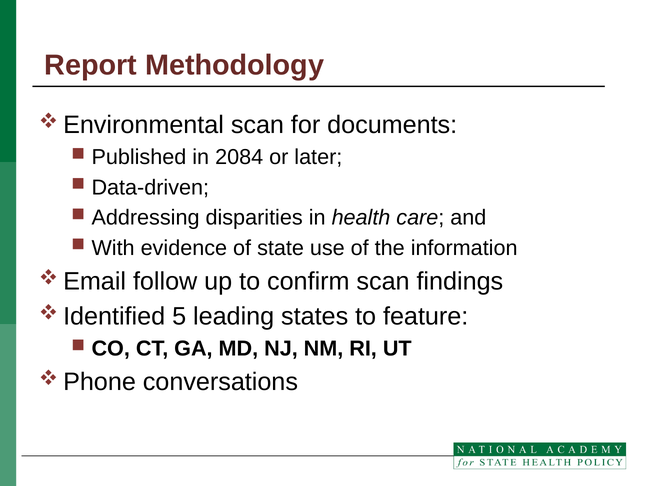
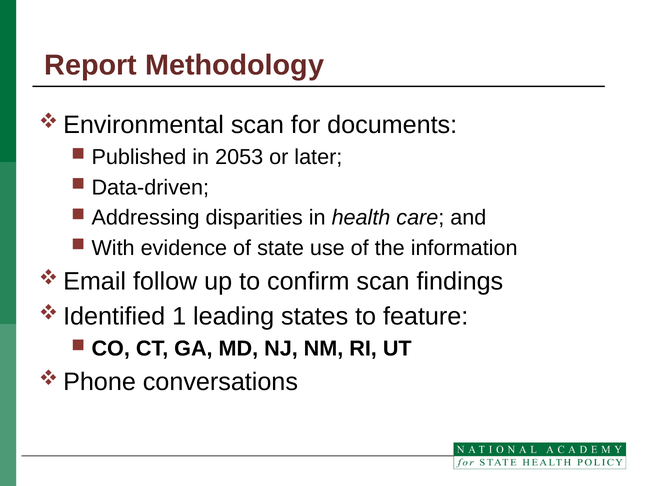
2084: 2084 -> 2053
5: 5 -> 1
